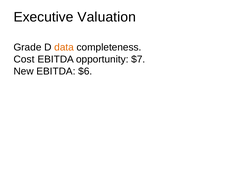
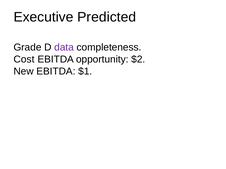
Valuation: Valuation -> Predicted
data colour: orange -> purple
$7: $7 -> $2
$6: $6 -> $1
